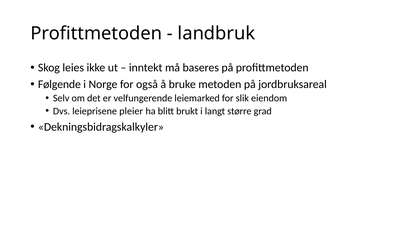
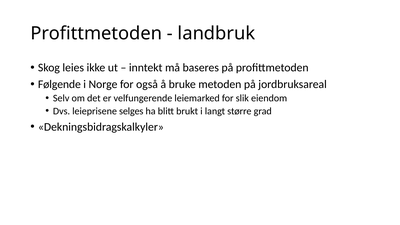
pleier: pleier -> selges
